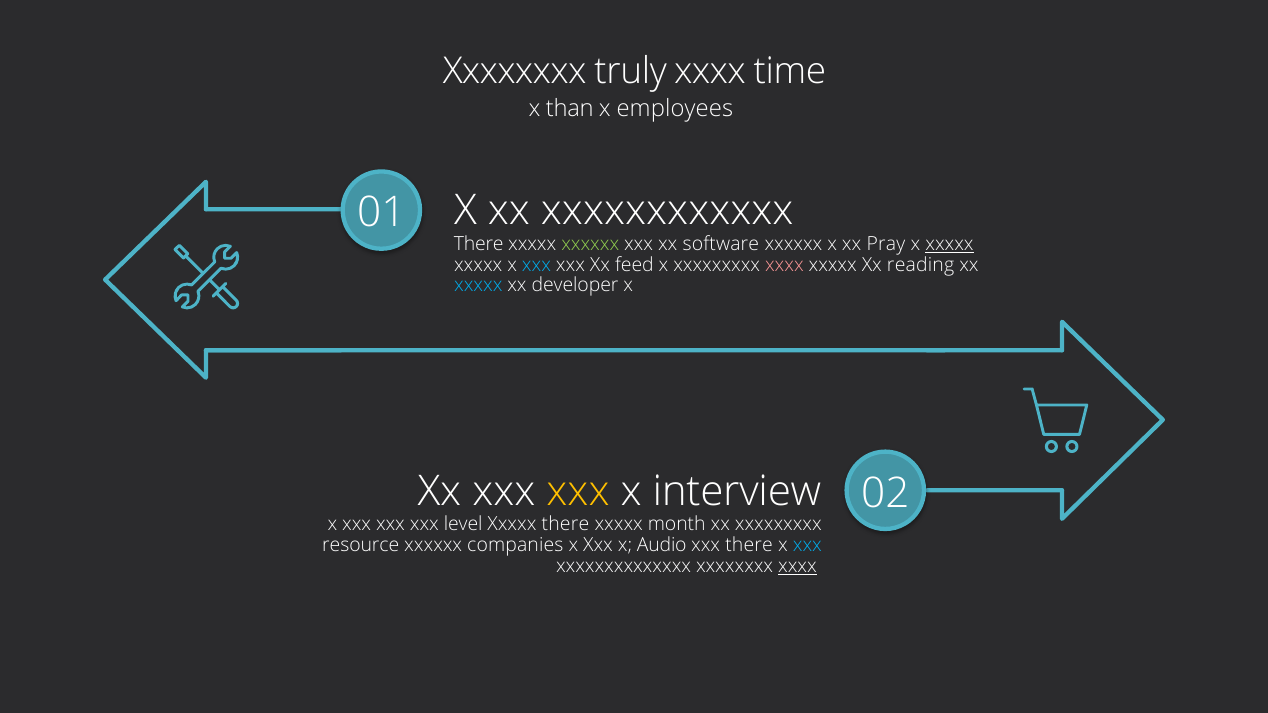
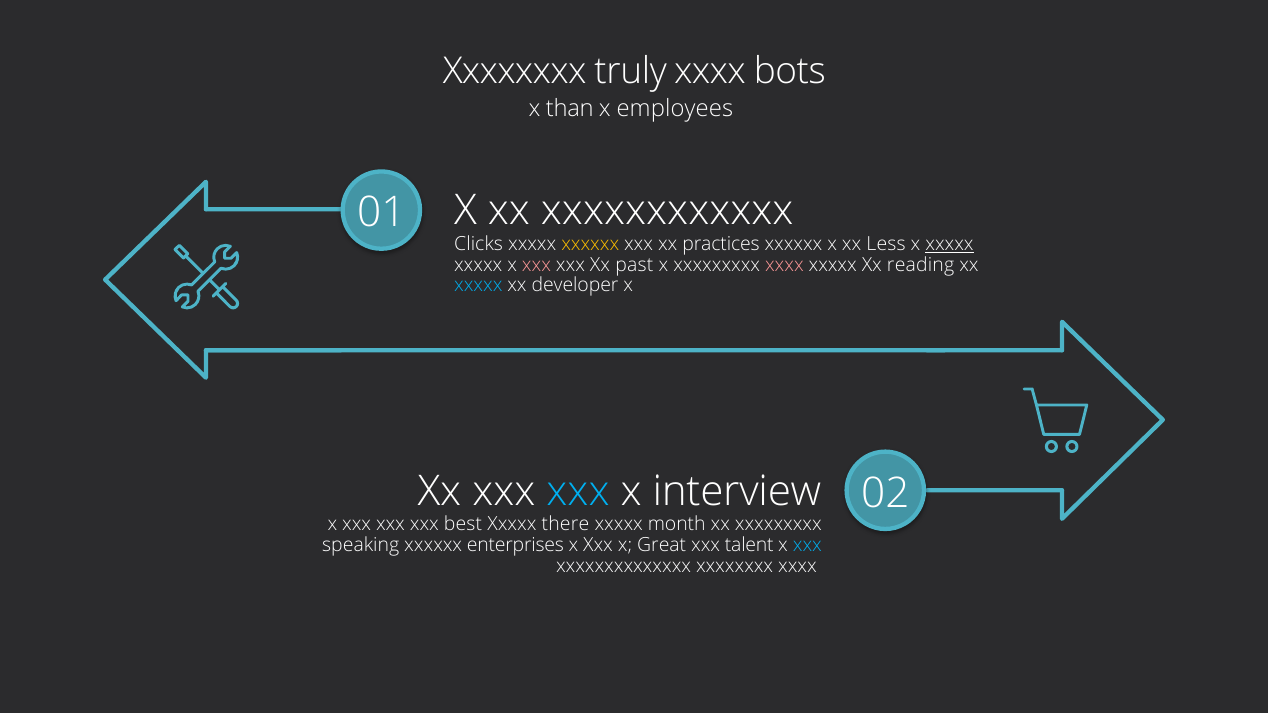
time: time -> bots
There at (479, 244): There -> Clicks
xxxxxx at (590, 244) colour: light green -> yellow
software: software -> practices
Pray: Pray -> Less
xxx at (536, 265) colour: light blue -> pink
feed: feed -> past
xxx at (578, 492) colour: yellow -> light blue
level: level -> best
resource: resource -> speaking
companies: companies -> enterprises
Audio: Audio -> Great
xxx there: there -> talent
xxxx at (798, 566) underline: present -> none
